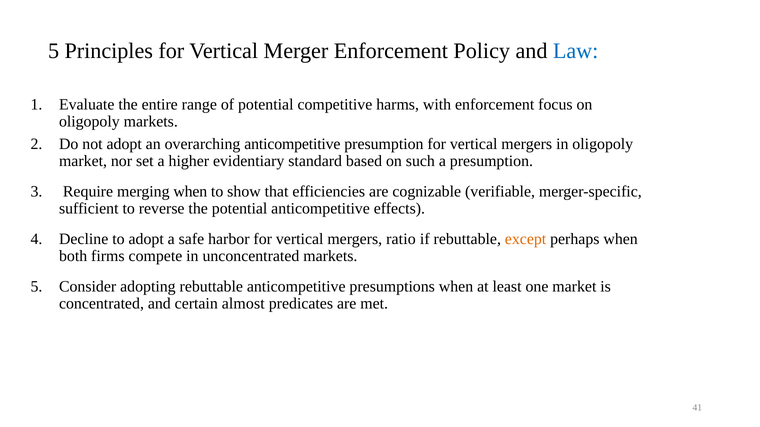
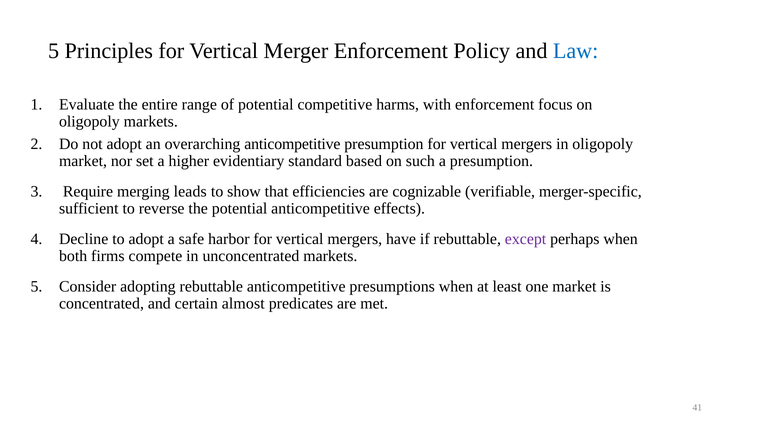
merging when: when -> leads
ratio: ratio -> have
except colour: orange -> purple
